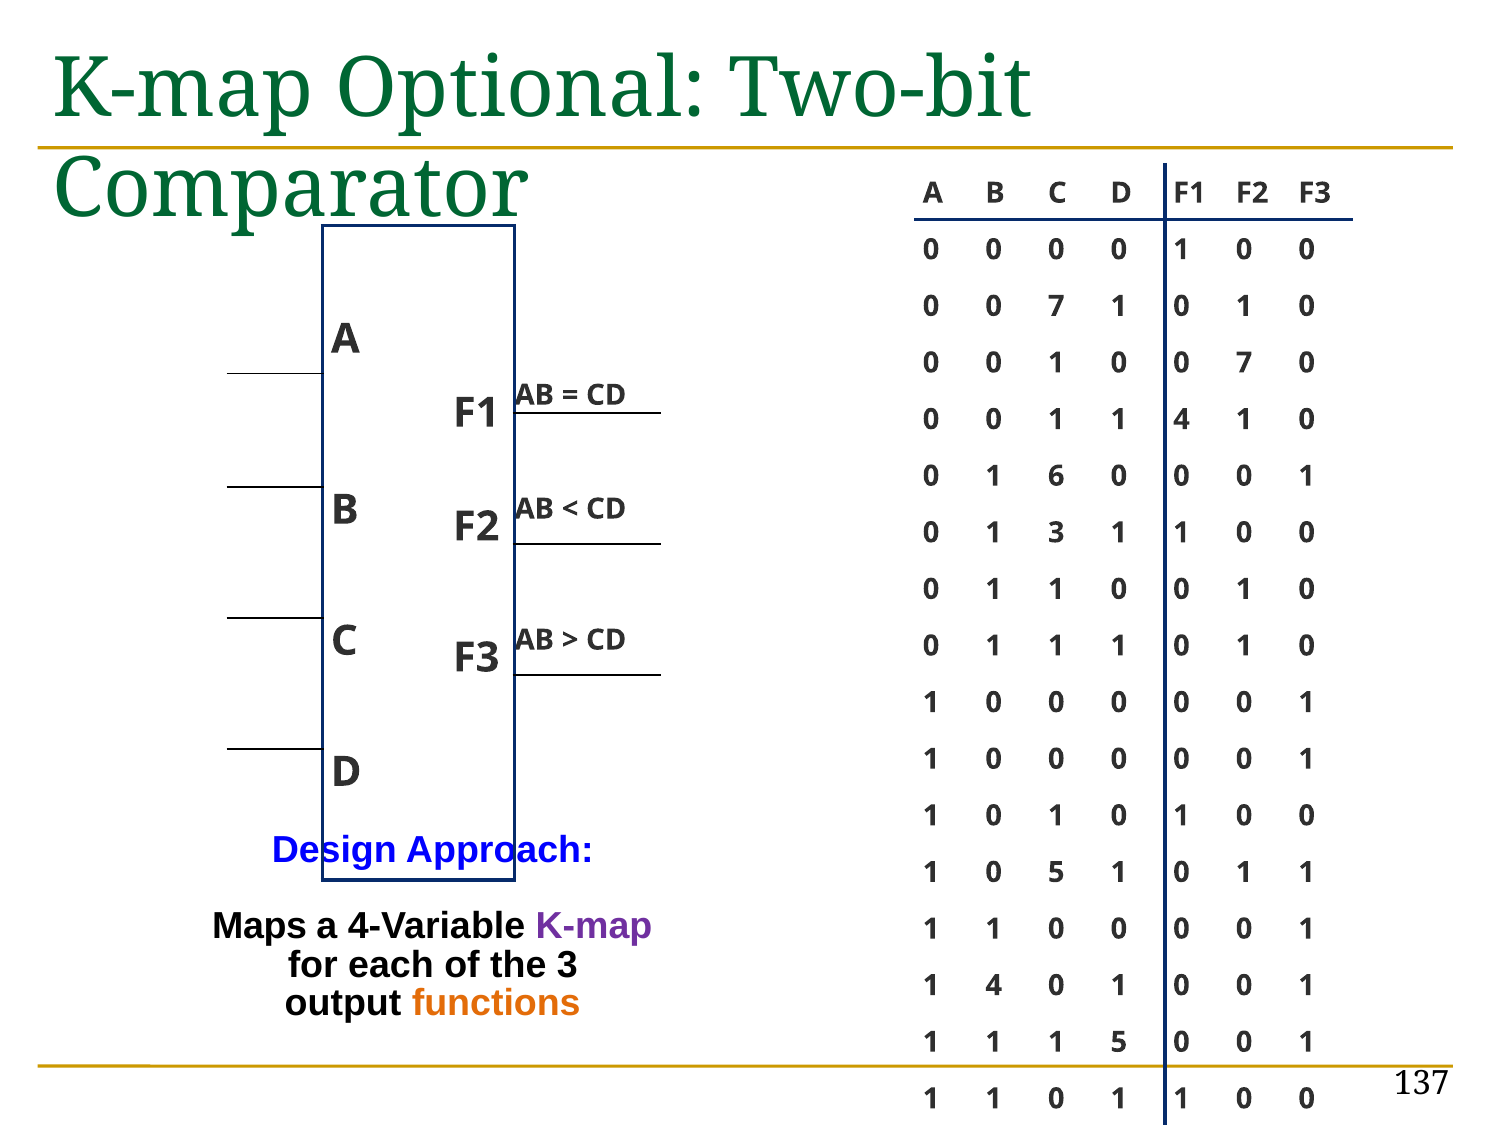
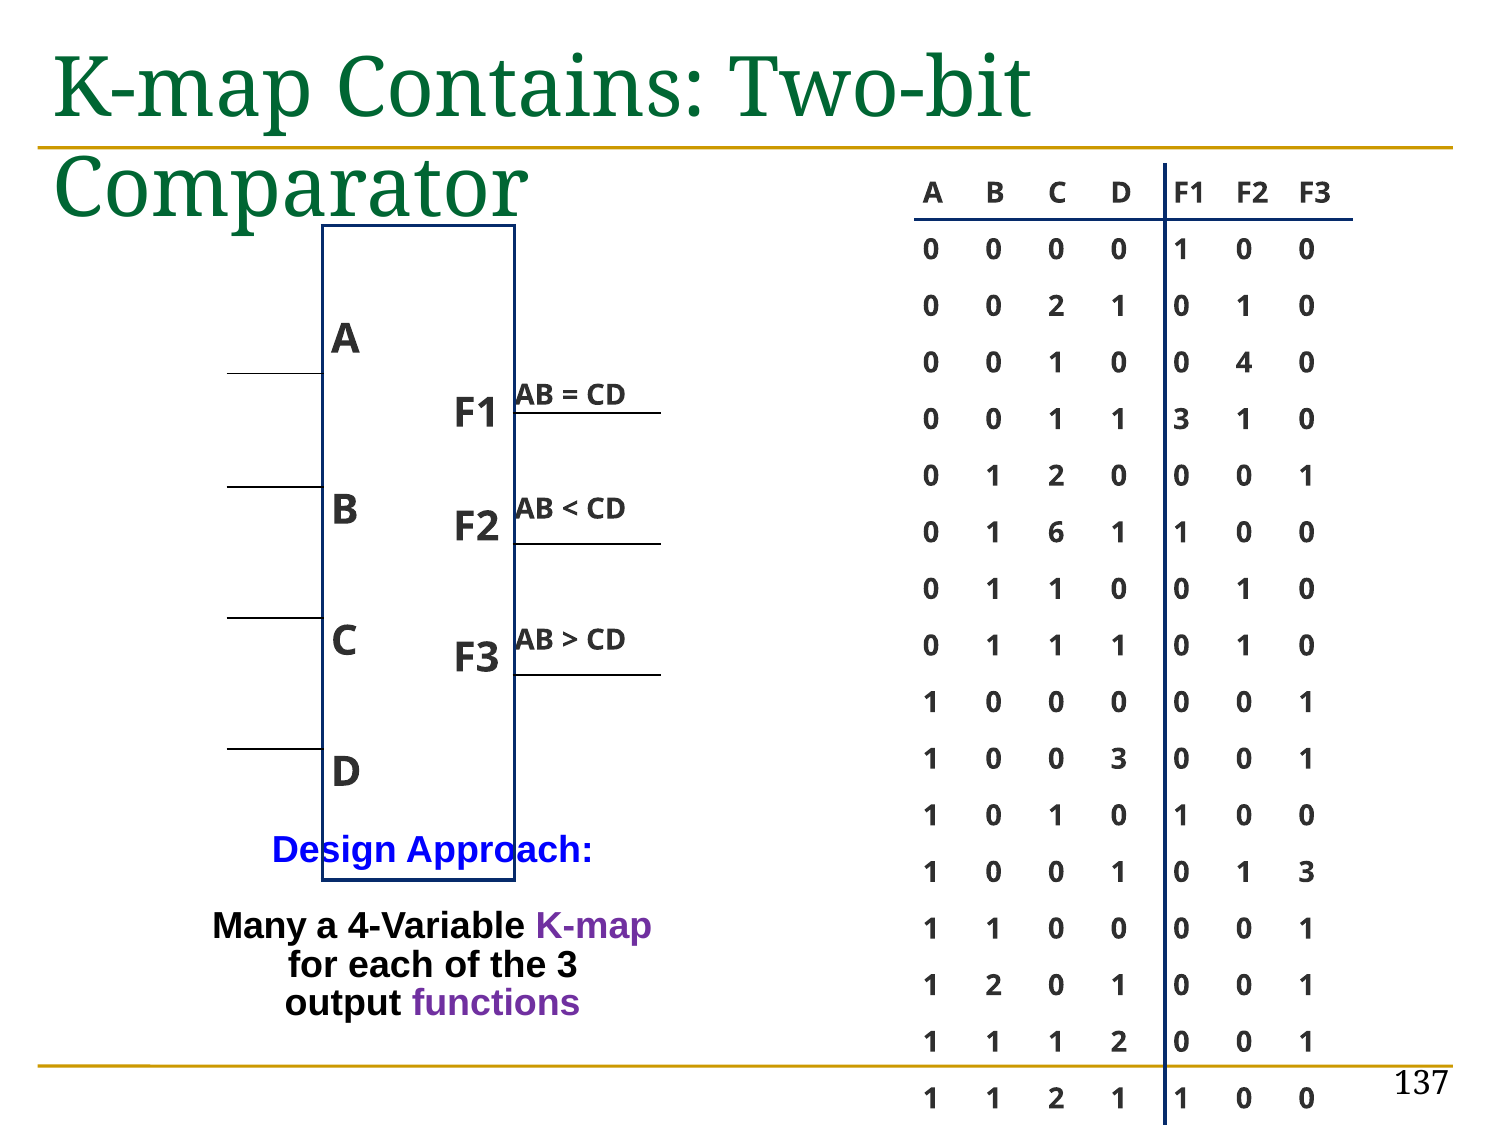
Optional: Optional -> Contains
7 at (1056, 306): 7 -> 2
1 0 0 7: 7 -> 4
4 at (1181, 419): 4 -> 3
0 1 6: 6 -> 2
1 3: 3 -> 6
0 at (1119, 759): 0 -> 3
5 at (1056, 872): 5 -> 0
1 at (1307, 872): 1 -> 3
Maps: Maps -> Many
4 at (994, 985): 4 -> 2
functions colour: orange -> purple
5 at (1119, 1041): 5 -> 2
0 at (1056, 1098): 0 -> 2
